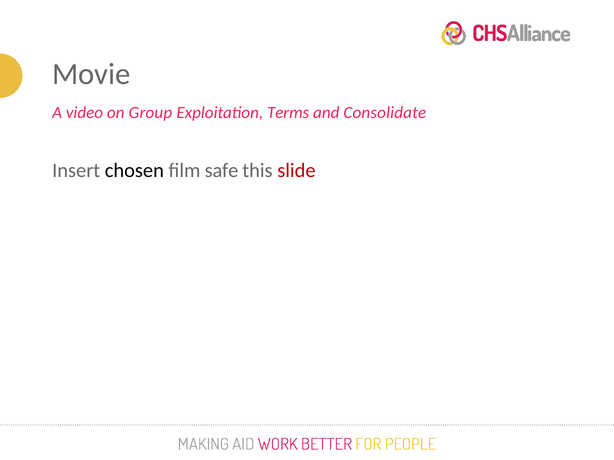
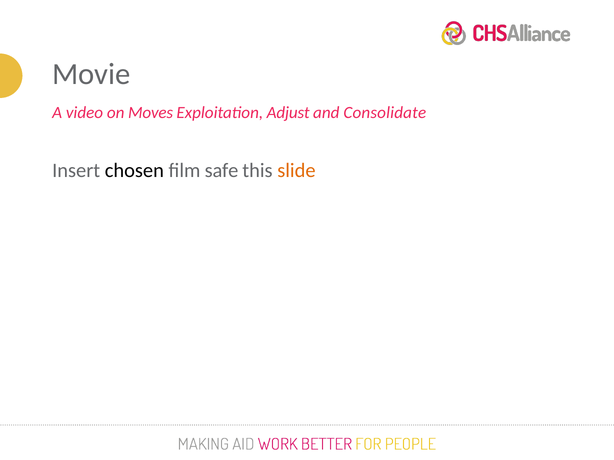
Group: Group -> Moves
Terms: Terms -> Adjust
slide colour: red -> orange
